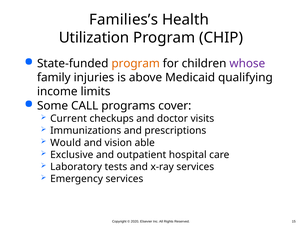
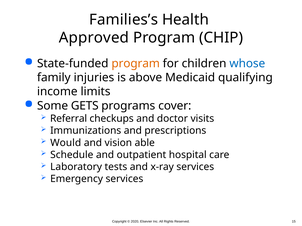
Utilization: Utilization -> Approved
whose colour: purple -> blue
CALL: CALL -> GETS
Current: Current -> Referral
Exclusive: Exclusive -> Schedule
